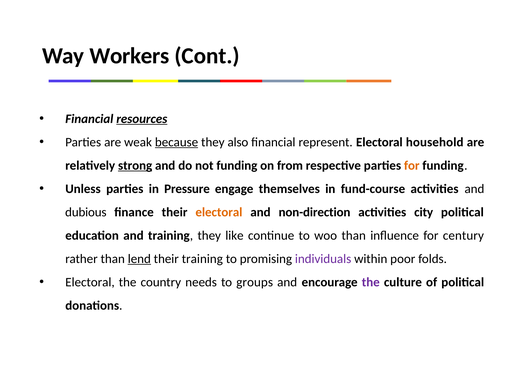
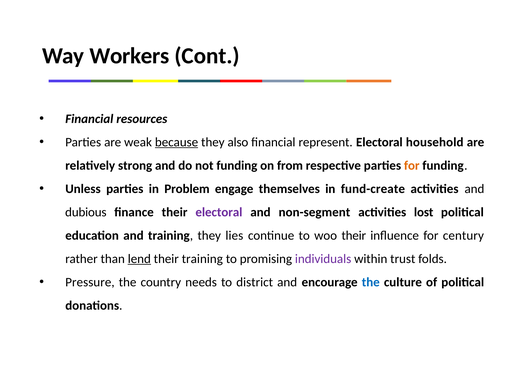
resources underline: present -> none
strong underline: present -> none
Pressure: Pressure -> Problem
fund-course: fund-course -> fund-create
electoral at (219, 212) colour: orange -> purple
non-direction: non-direction -> non-segment
city: city -> lost
like: like -> lies
woo than: than -> their
poor: poor -> trust
Electoral at (90, 282): Electoral -> Pressure
groups: groups -> district
the at (371, 282) colour: purple -> blue
